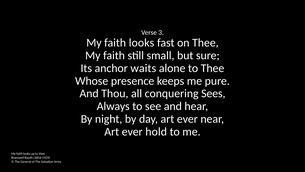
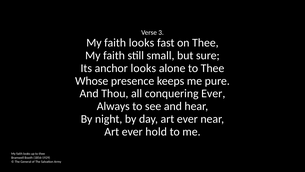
anchor waits: waits -> looks
conquering Sees: Sees -> Ever
